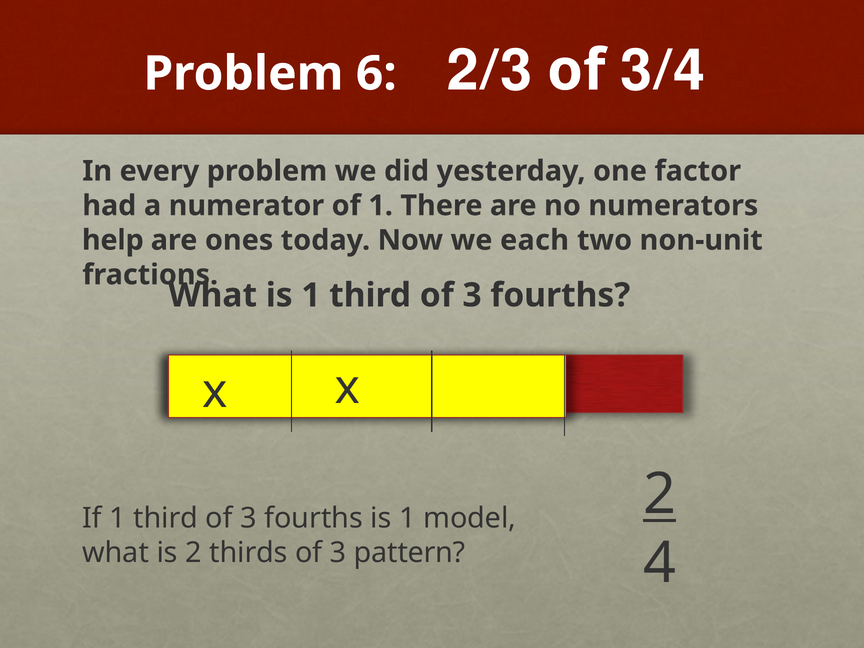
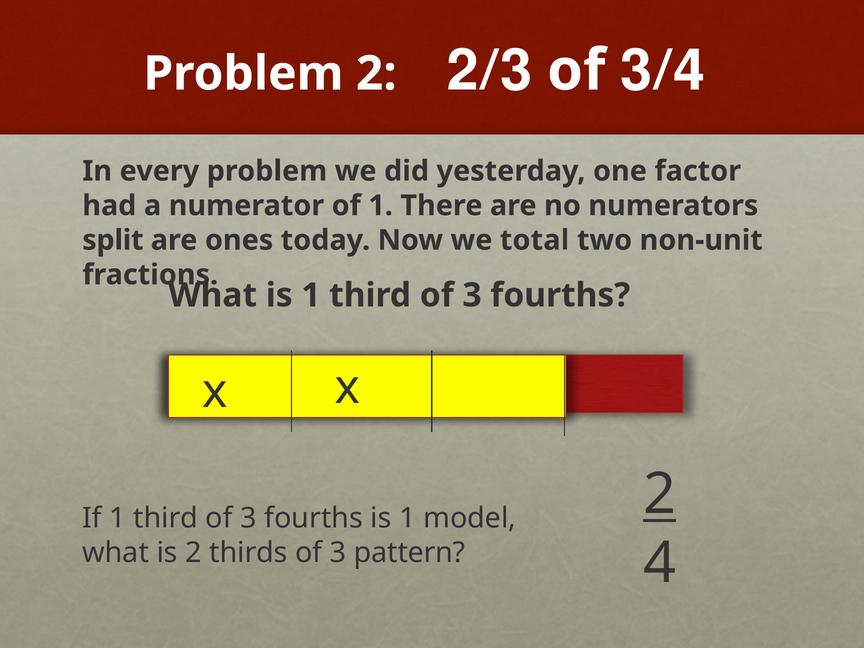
Problem 6: 6 -> 2
help: help -> split
each: each -> total
